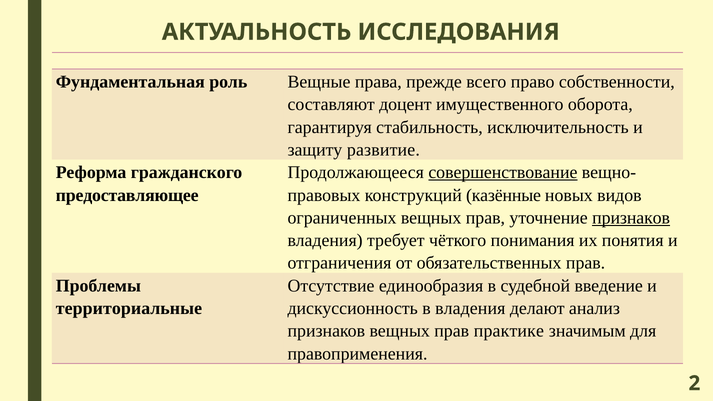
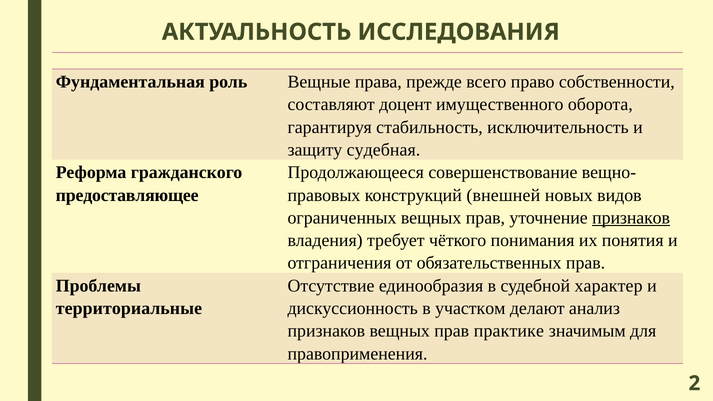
развитие: развитие -> судебная
совершенствование underline: present -> none
казённые: казённые -> внешней
введение: введение -> характер
в владения: владения -> участком
